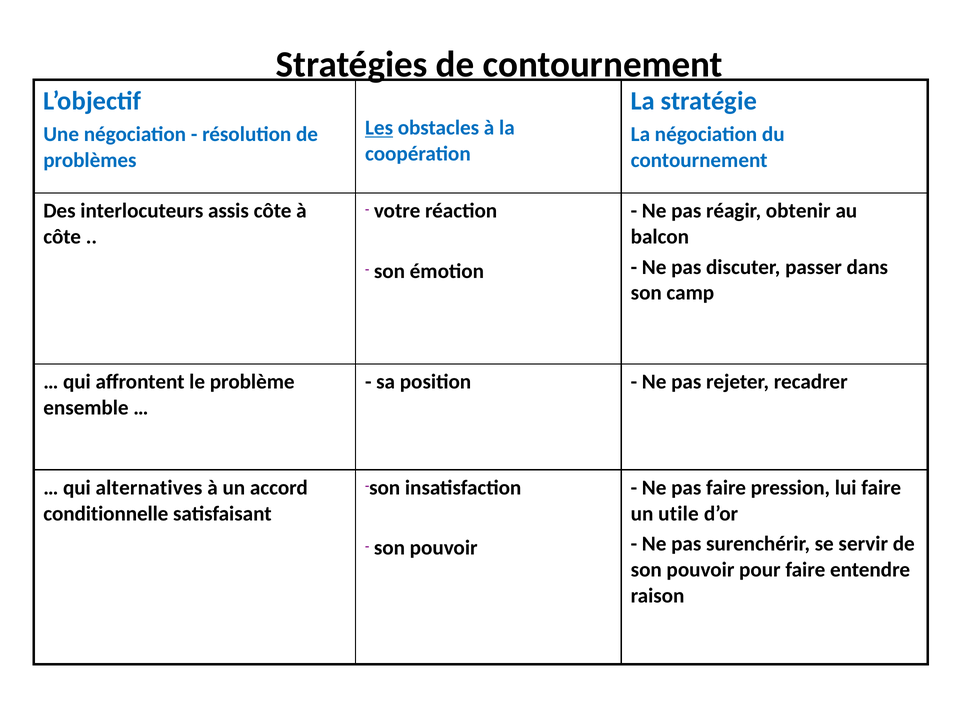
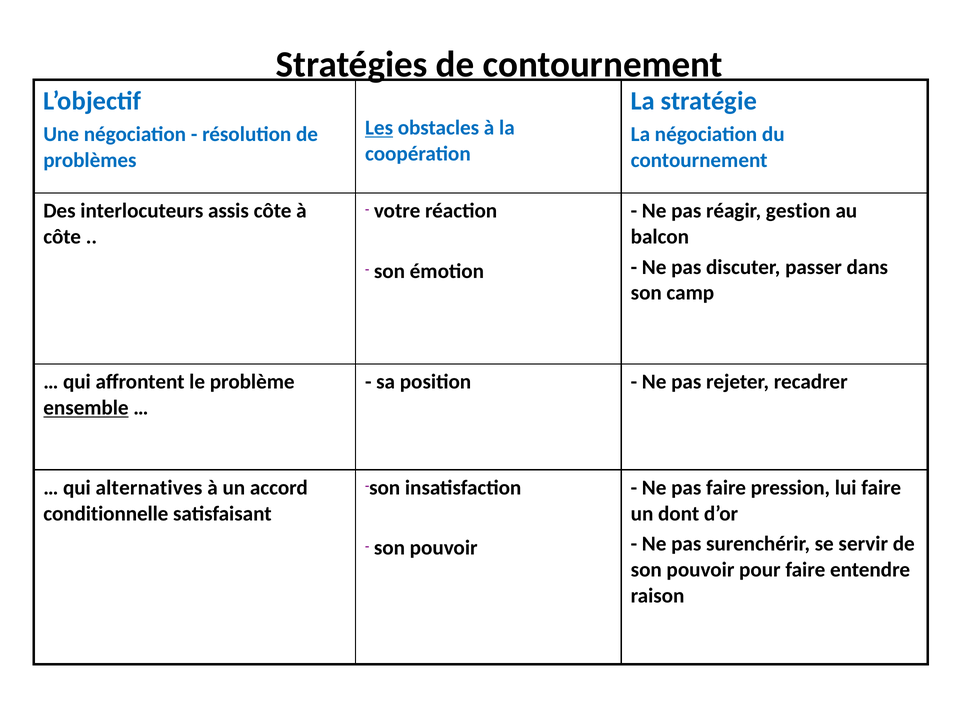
obtenir: obtenir -> gestion
ensemble underline: none -> present
utile: utile -> dont
